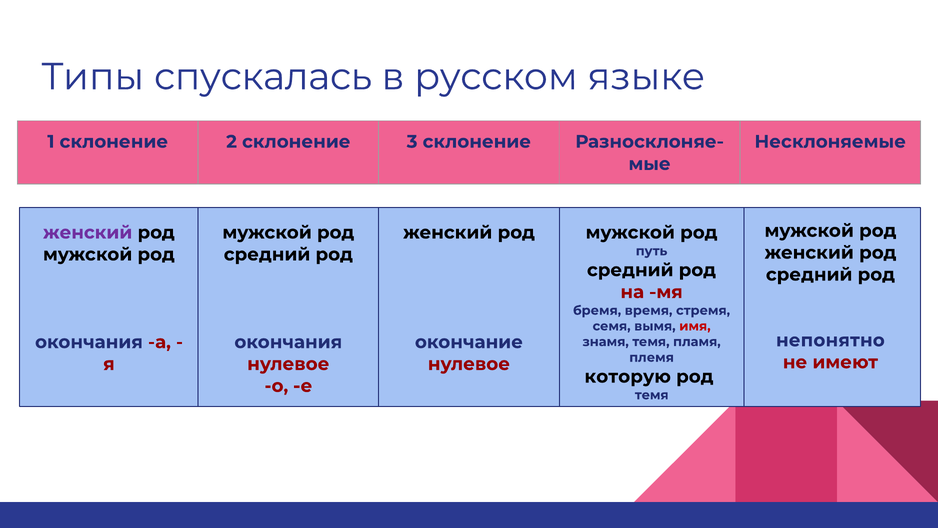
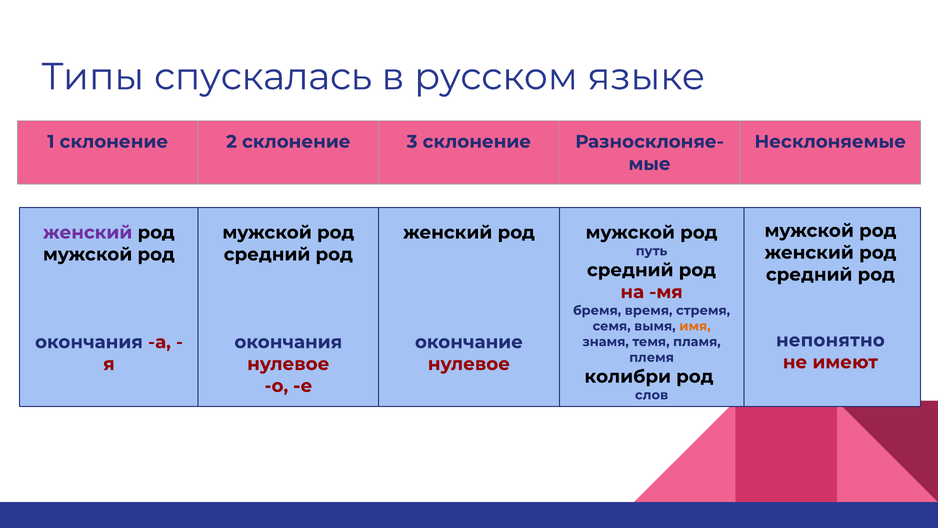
имя colour: red -> orange
которую: которую -> колибри
темя at (652, 395): темя -> слов
